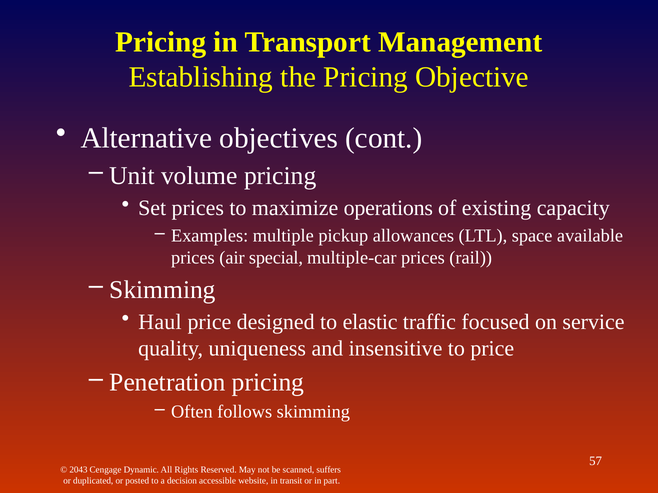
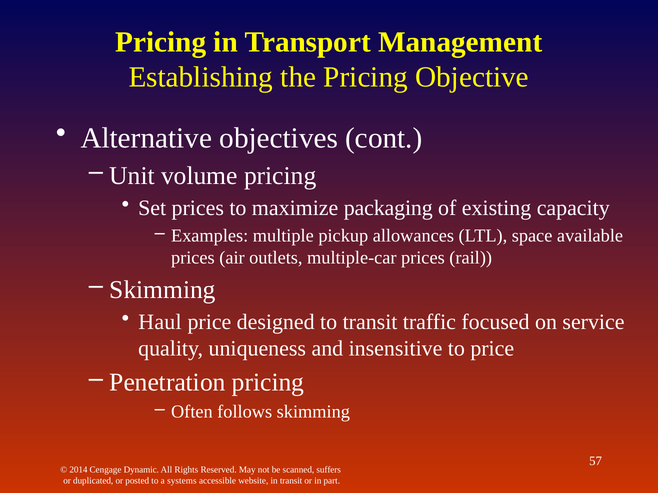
operations: operations -> packaging
special: special -> outlets
to elastic: elastic -> transit
2043: 2043 -> 2014
decision: decision -> systems
